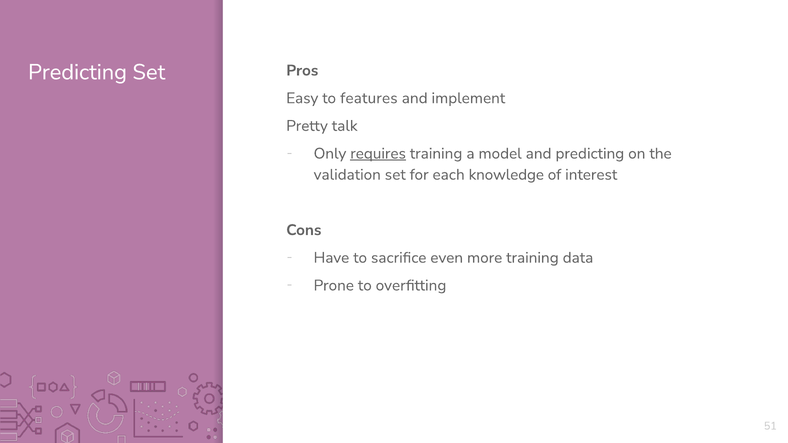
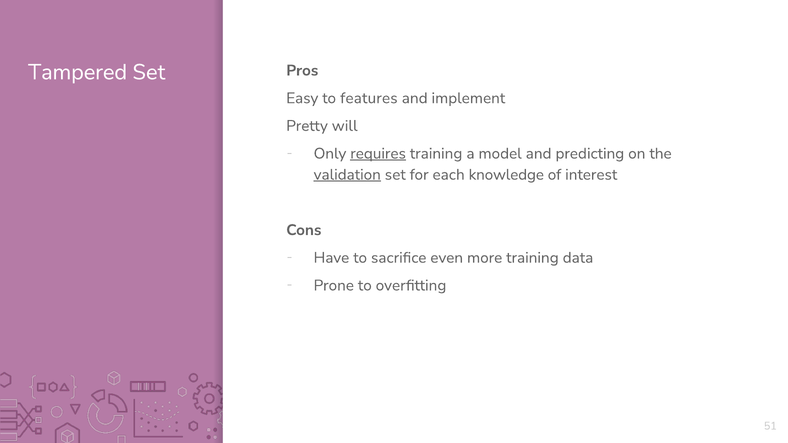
Predicting at (78, 72): Predicting -> Tampered
talk: talk -> will
validation underline: none -> present
